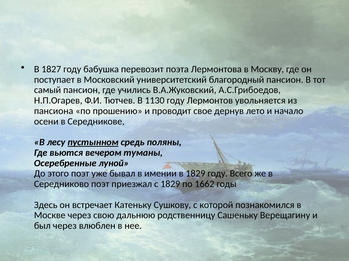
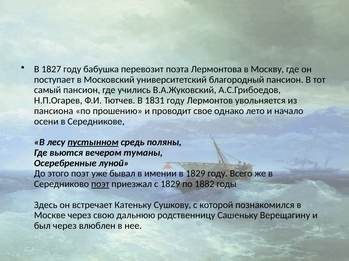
1130: 1130 -> 1831
дернув: дернув -> однако
поэт at (100, 184) underline: none -> present
1662: 1662 -> 1882
